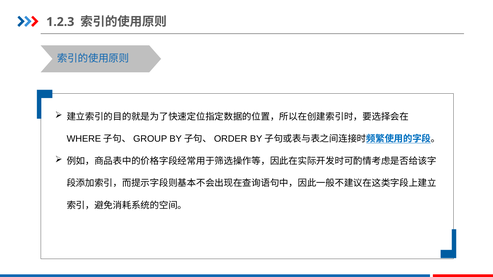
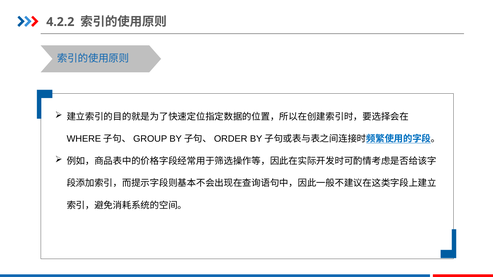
1.2.3: 1.2.3 -> 4.2.2
